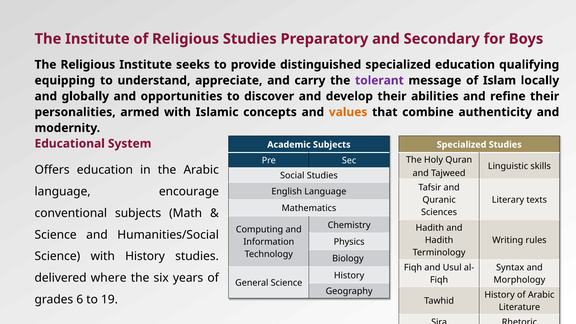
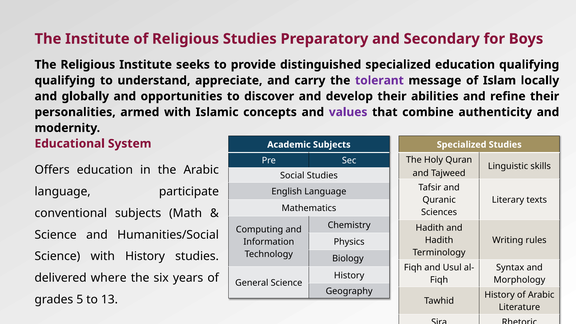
equipping at (65, 80): equipping -> qualifying
values colour: orange -> purple
encourage: encourage -> participate
6: 6 -> 5
19: 19 -> 13
